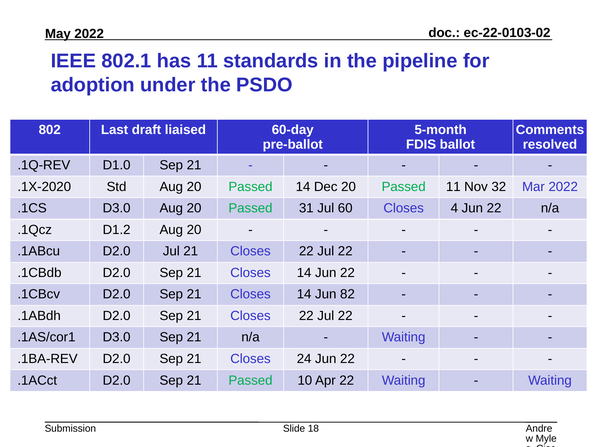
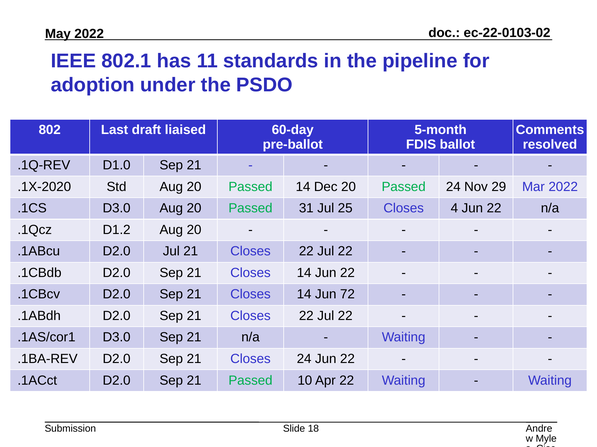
Passed 11: 11 -> 24
32: 32 -> 29
60: 60 -> 25
82: 82 -> 72
